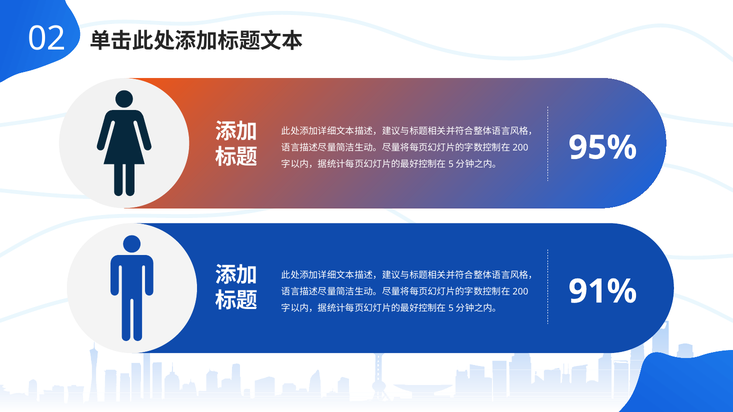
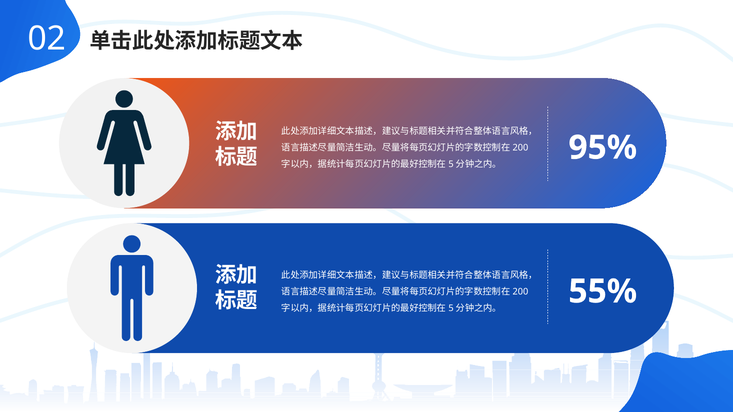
91%: 91% -> 55%
